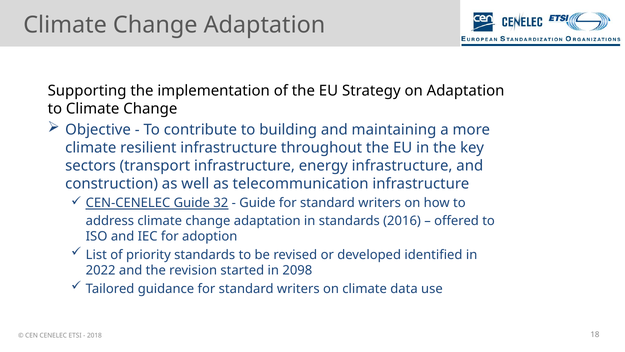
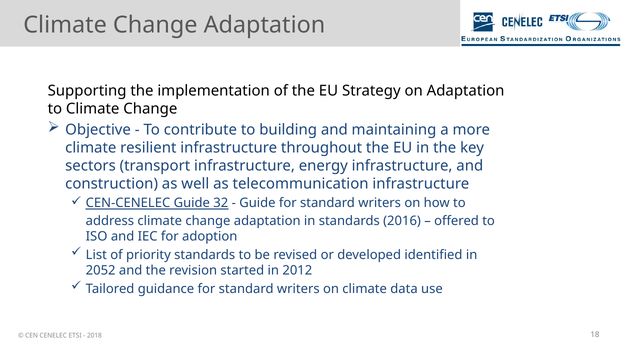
2022: 2022 -> 2052
2098: 2098 -> 2012
